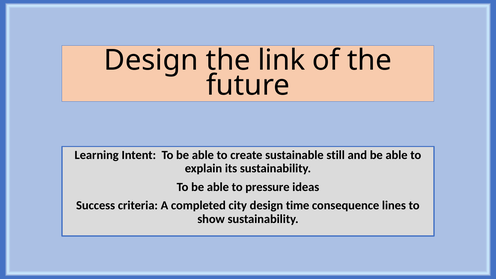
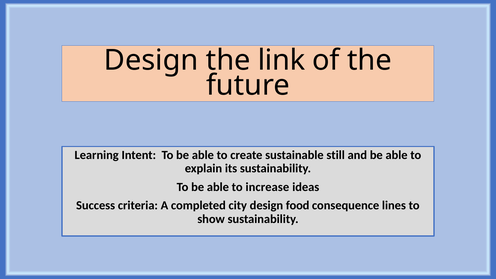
pressure: pressure -> increase
time: time -> food
